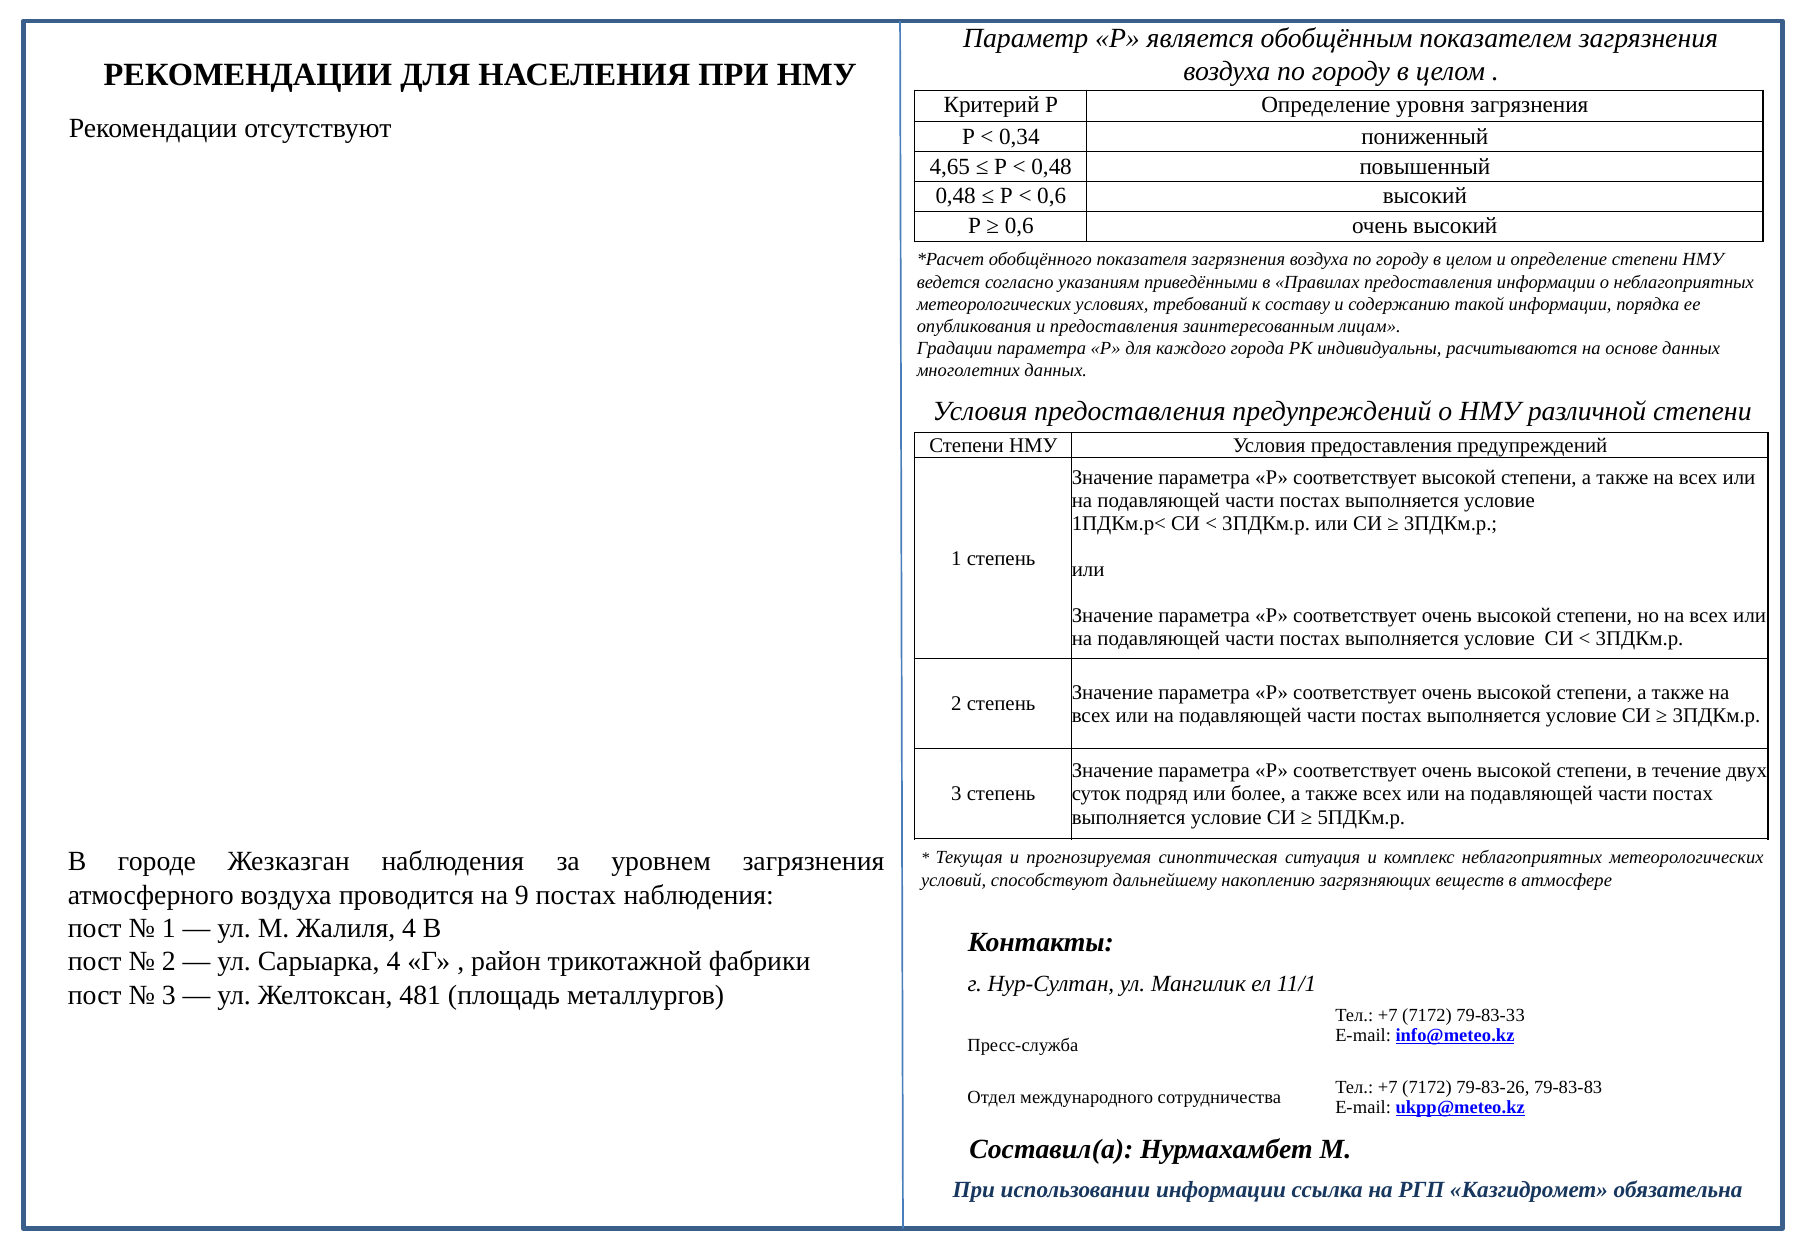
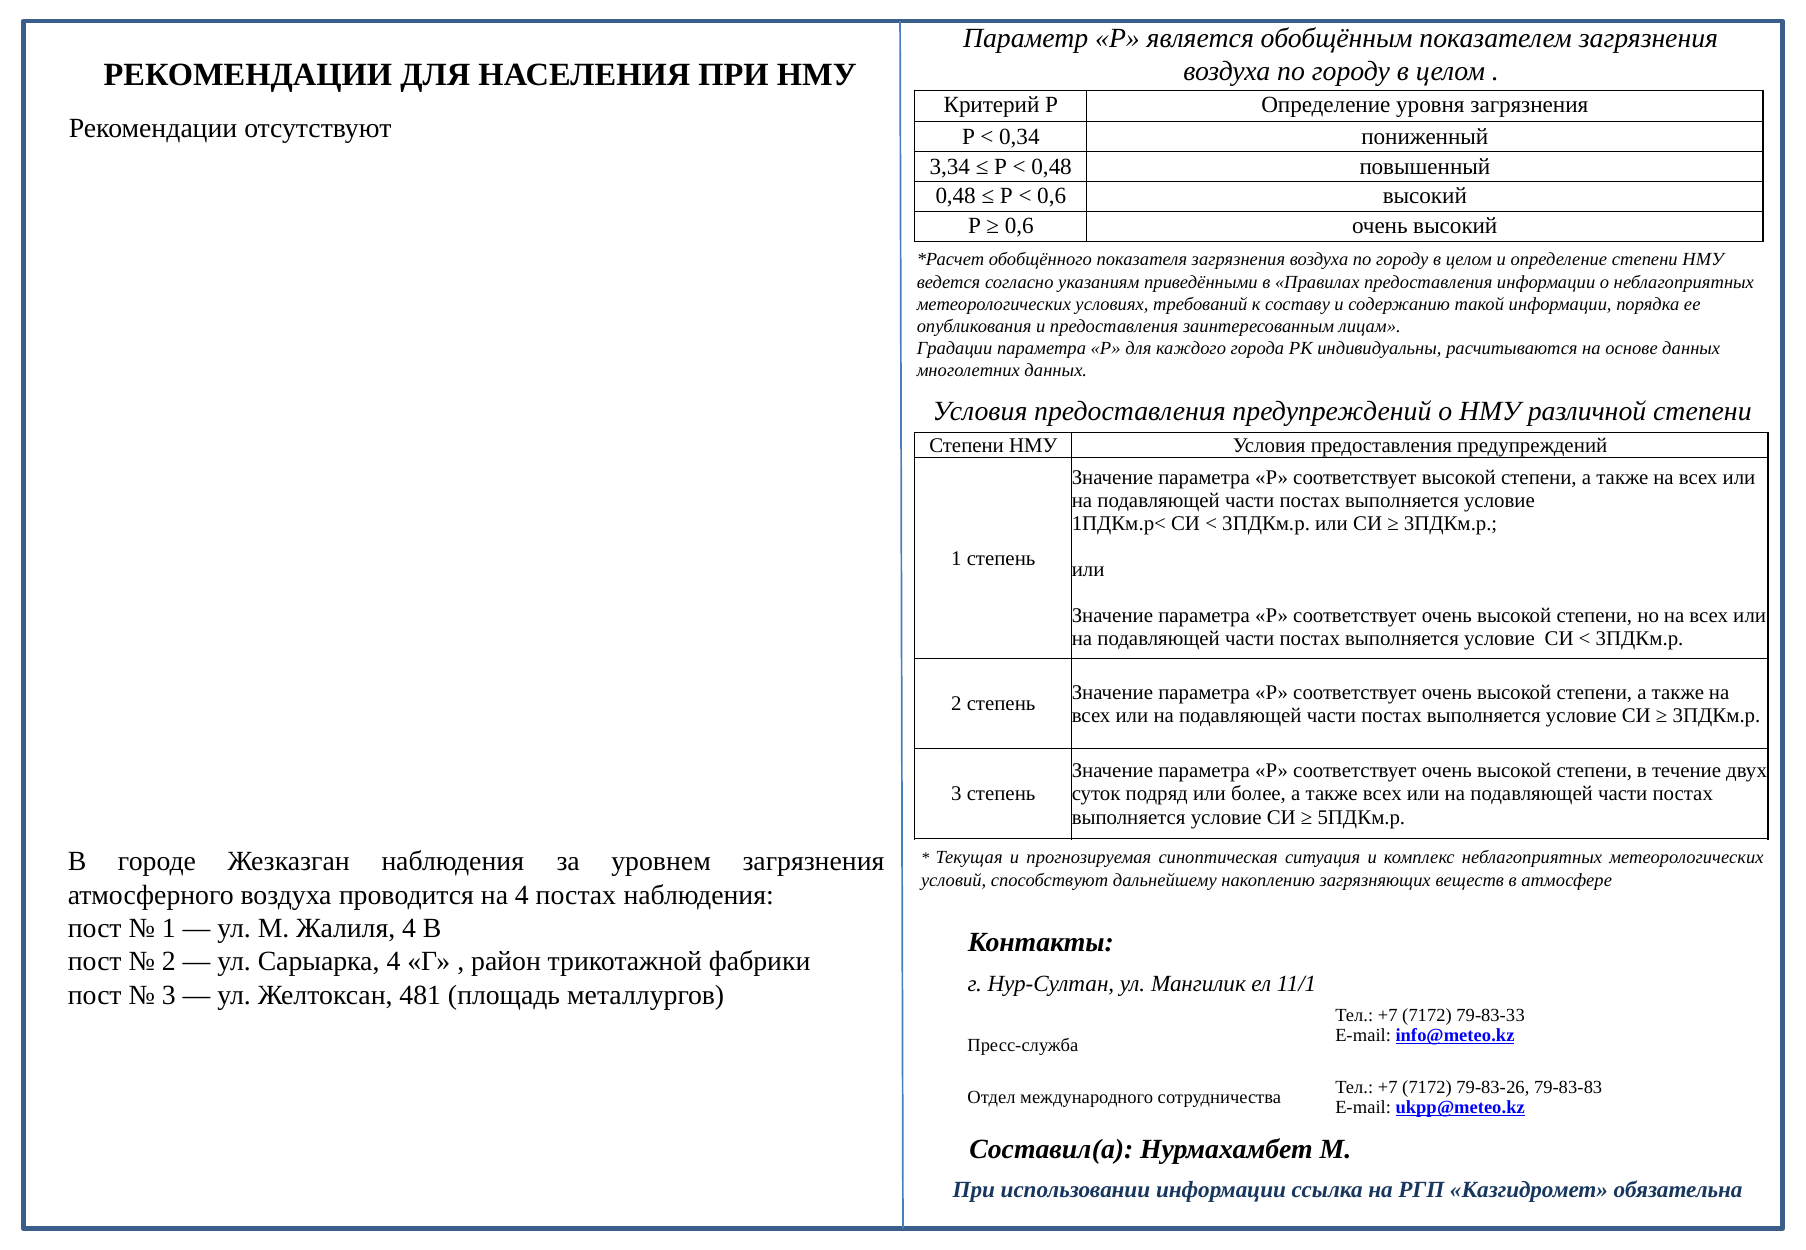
4,65: 4,65 -> 3,34
на 9: 9 -> 4
